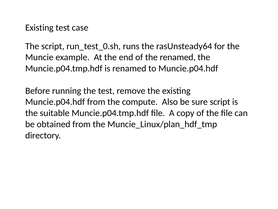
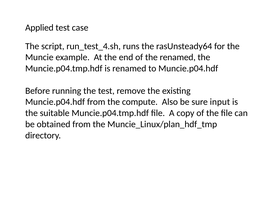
Existing at (39, 28): Existing -> Applied
run_test_0.sh: run_test_0.sh -> run_test_4.sh
sure script: script -> input
